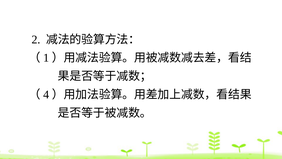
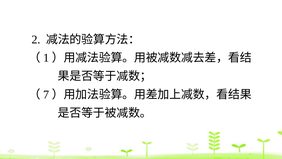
4: 4 -> 7
